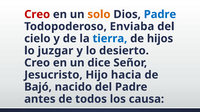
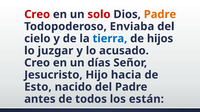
solo colour: orange -> red
Padre at (160, 14) colour: blue -> orange
desierto: desierto -> acusado
dice: dice -> días
Bajó: Bajó -> Esto
causa: causa -> están
